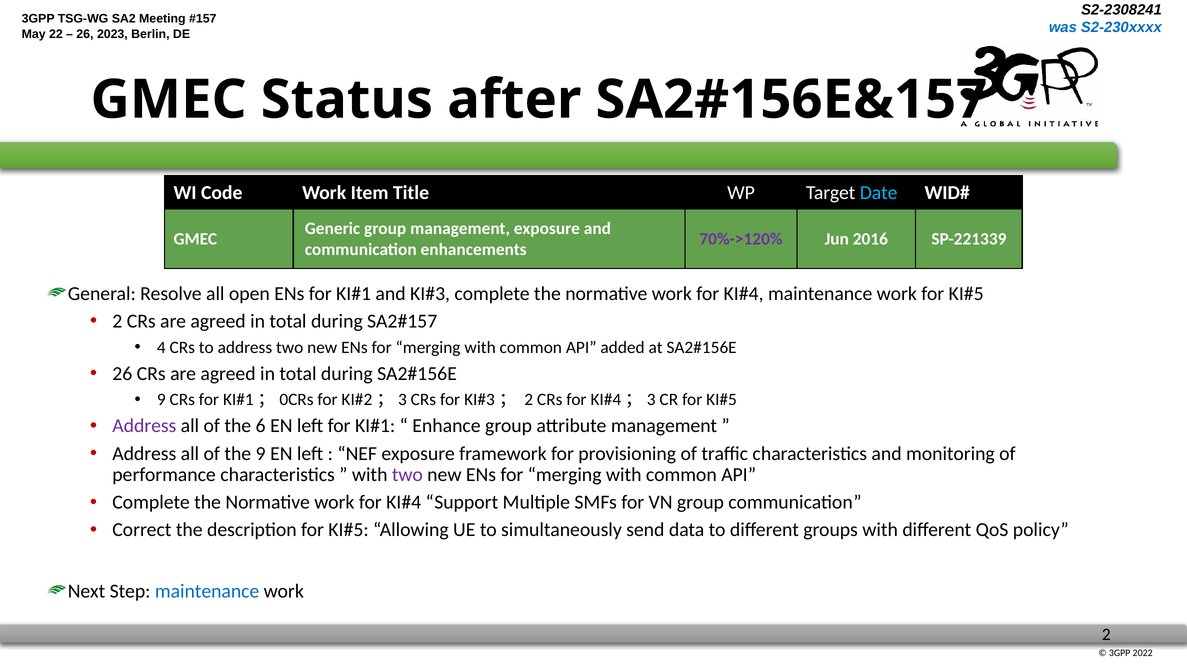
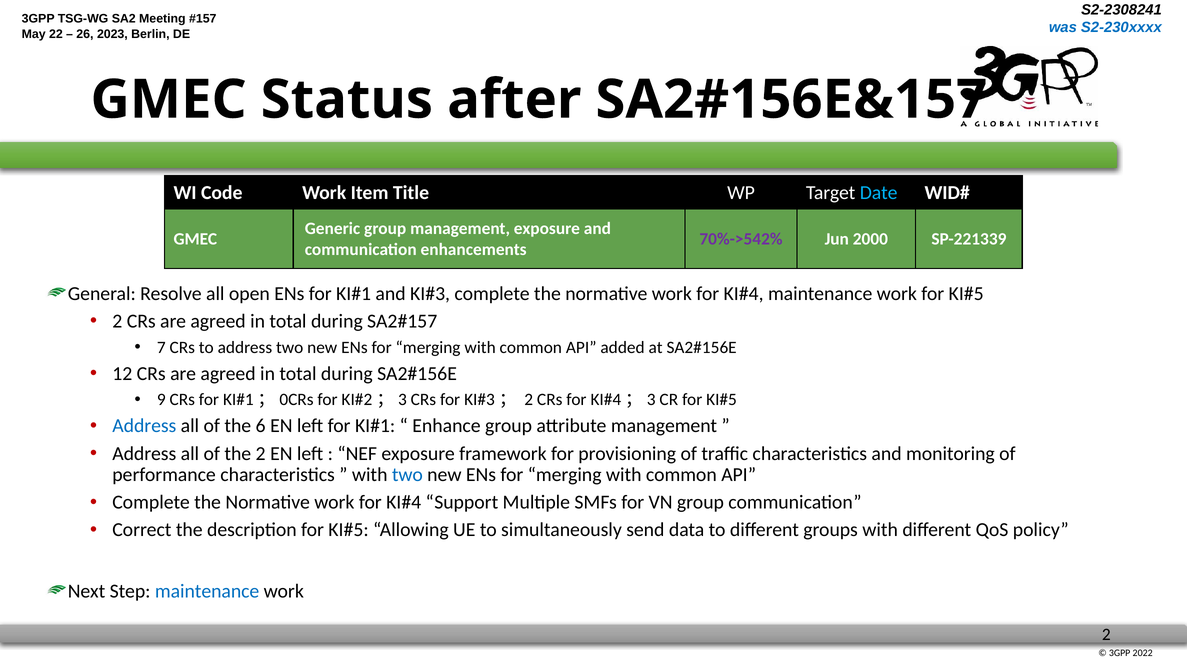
70%->120%: 70%->120% -> 70%->542%
2016: 2016 -> 2000
4: 4 -> 7
26 at (122, 373): 26 -> 12
Address at (144, 426) colour: purple -> blue
the 9: 9 -> 2
two at (407, 475) colour: purple -> blue
